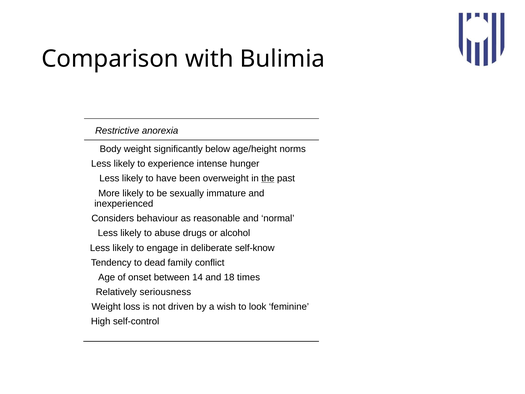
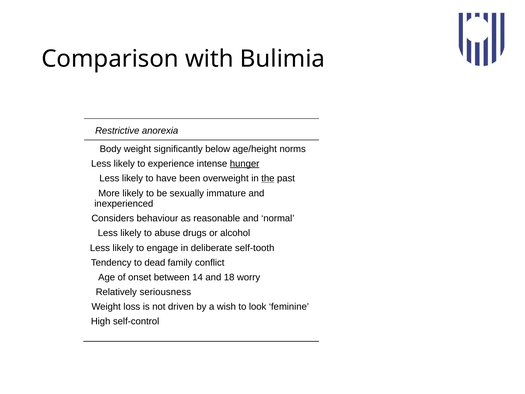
hunger underline: none -> present
self-know: self-know -> self-tooth
times: times -> worry
